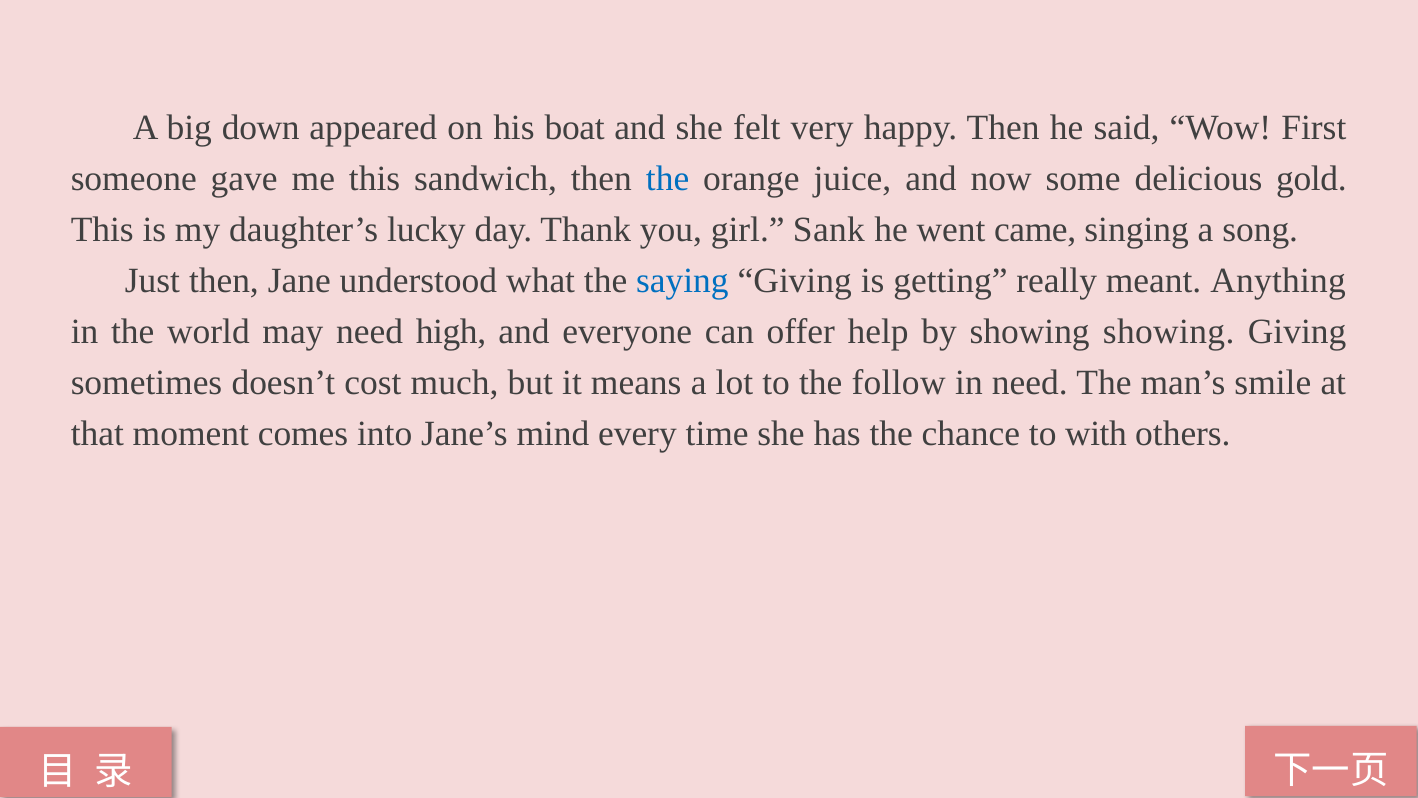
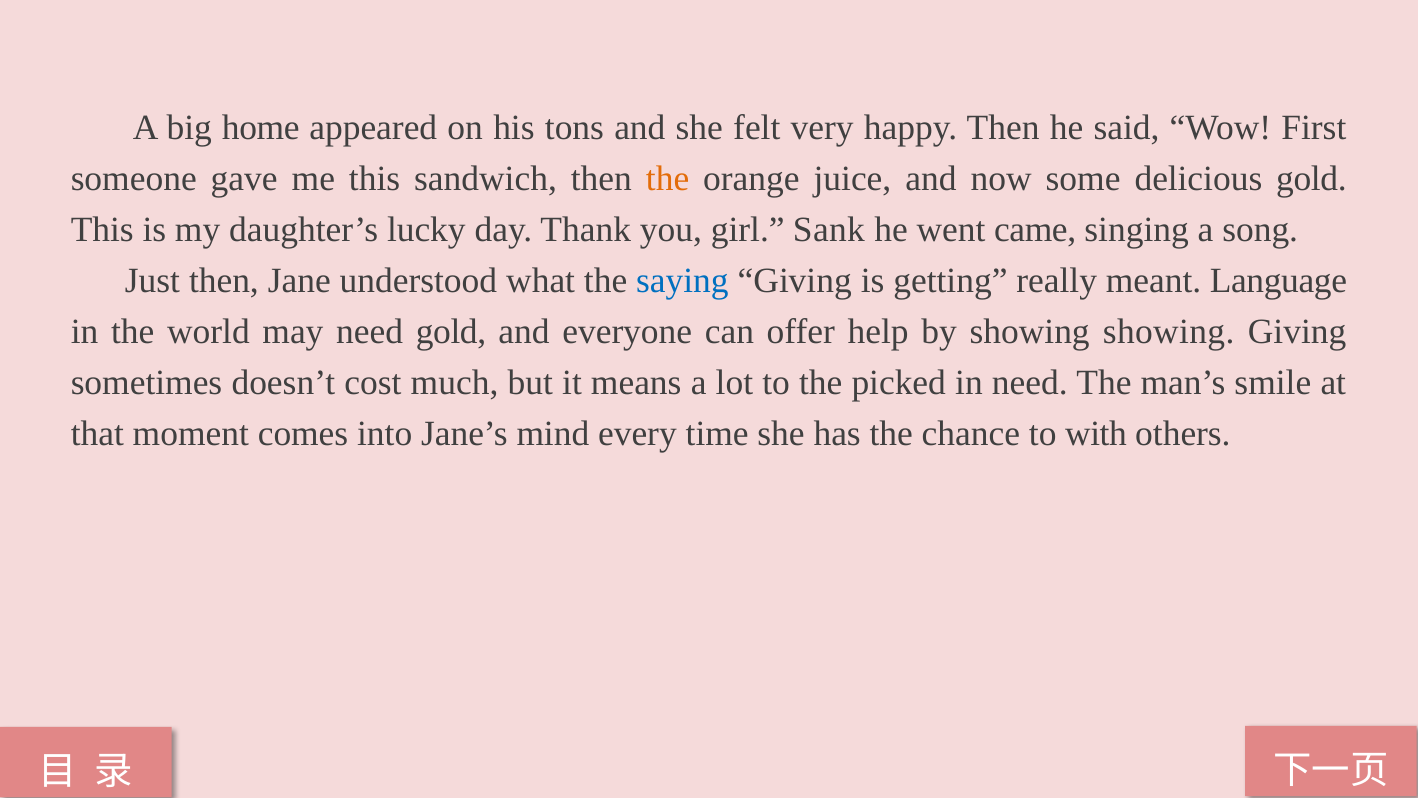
down: down -> home
boat: boat -> tons
the at (668, 179) colour: blue -> orange
Anything: Anything -> Language
need high: high -> gold
follow: follow -> picked
